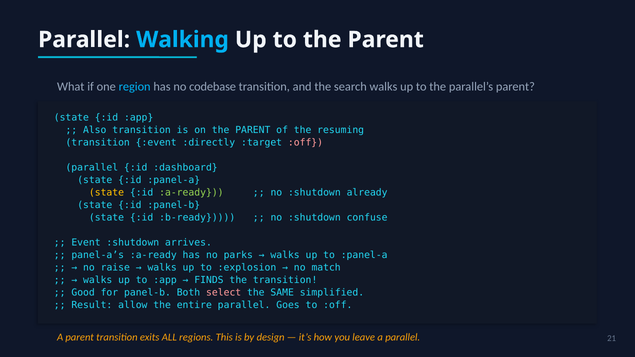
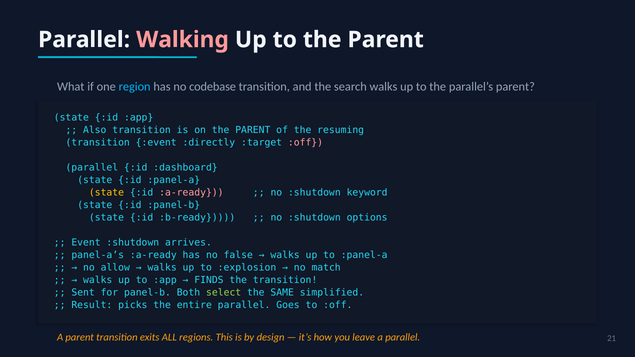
Walking colour: light blue -> pink
:a-ready at (191, 193) colour: light green -> pink
already: already -> keyword
confuse: confuse -> options
parks: parks -> false
raise: raise -> allow
Good: Good -> Sent
select colour: pink -> light green
allow: allow -> picks
